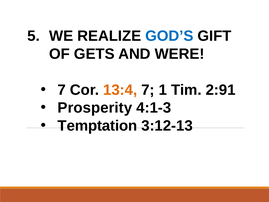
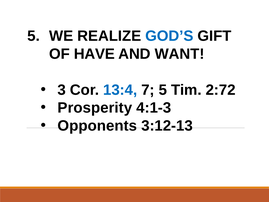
GETS: GETS -> HAVE
WERE: WERE -> WANT
7 at (62, 90): 7 -> 3
13:4 colour: orange -> blue
7 1: 1 -> 5
2:91: 2:91 -> 2:72
Temptation: Temptation -> Opponents
